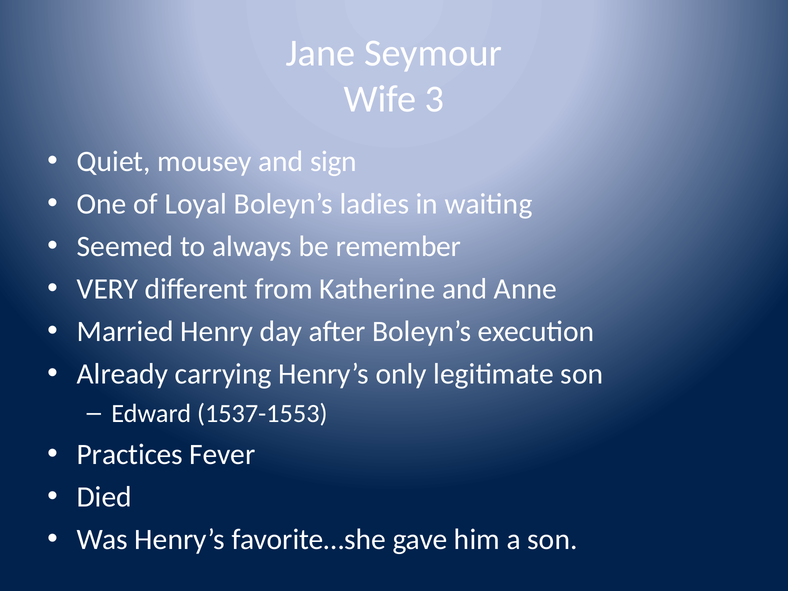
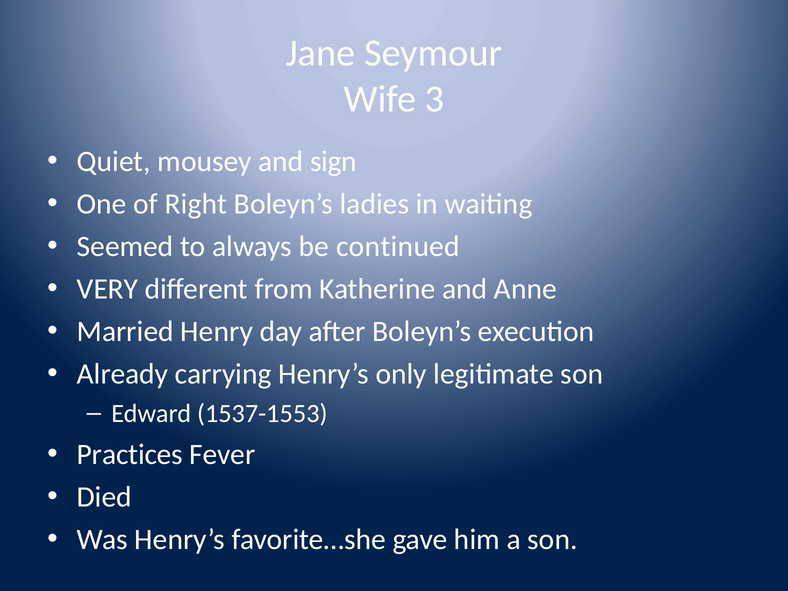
Loyal: Loyal -> Right
remember: remember -> continued
